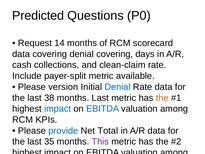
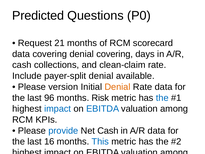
14: 14 -> 21
payer-split metric: metric -> denial
Denial at (117, 87) colour: blue -> orange
38: 38 -> 96
months Last: Last -> Risk
the at (162, 98) colour: orange -> blue
Net Total: Total -> Cash
35: 35 -> 16
This at (100, 141) colour: purple -> blue
